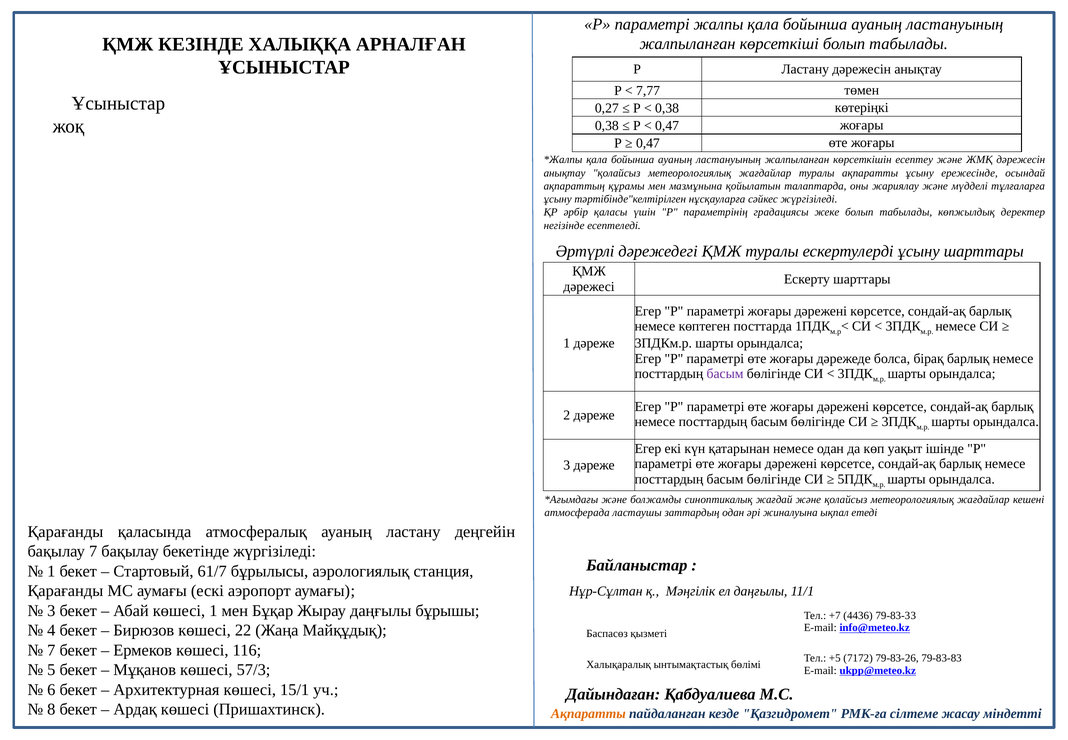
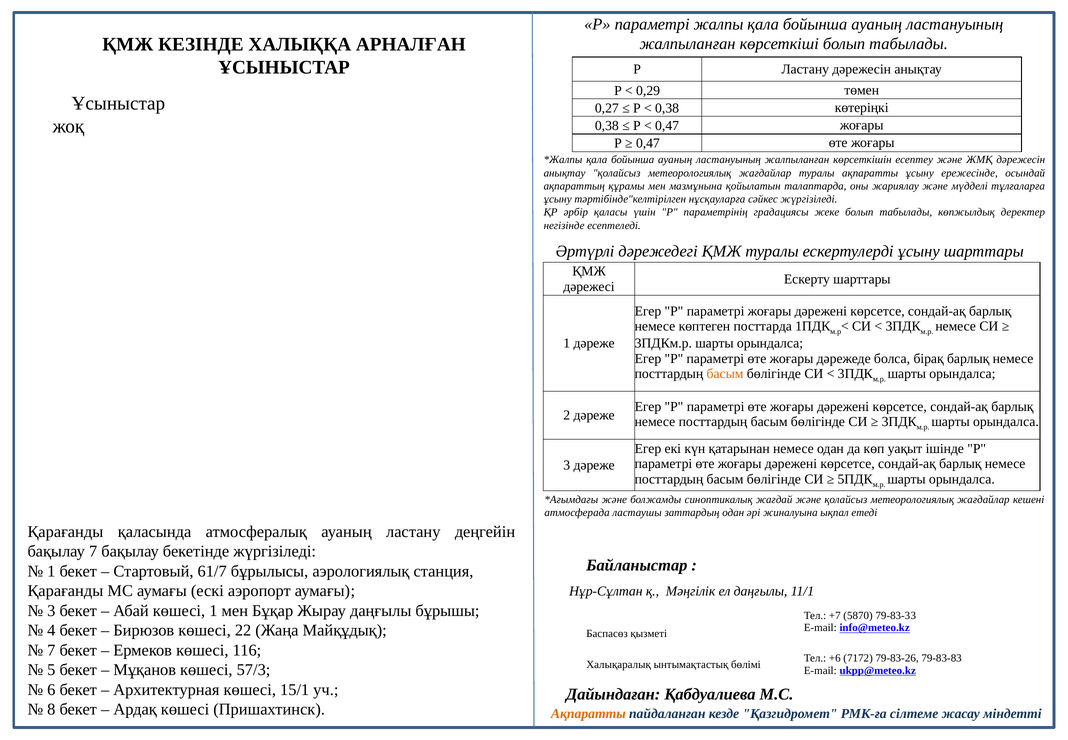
7,77: 7,77 -> 0,29
басым at (725, 373) colour: purple -> orange
4436: 4436 -> 5870
+5: +5 -> +6
